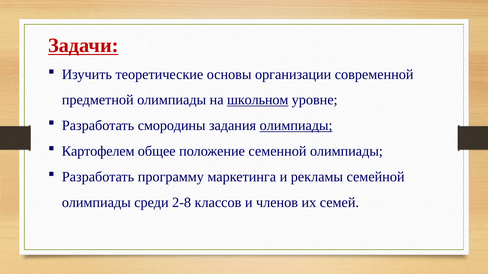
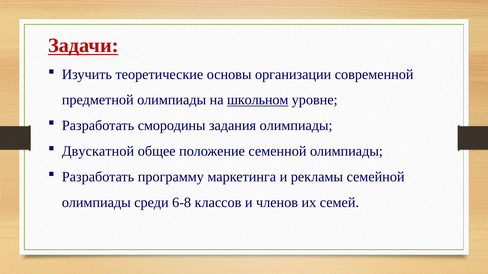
олимпиады at (296, 126) underline: present -> none
Картофелем: Картофелем -> Двускатной
2-8: 2-8 -> 6-8
